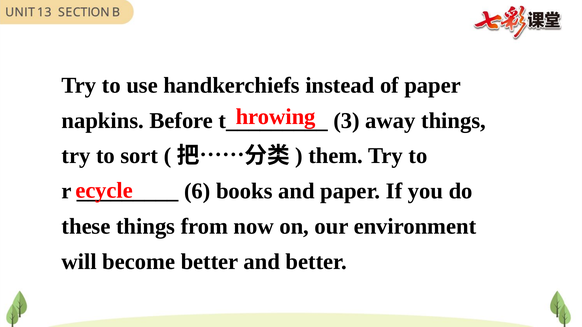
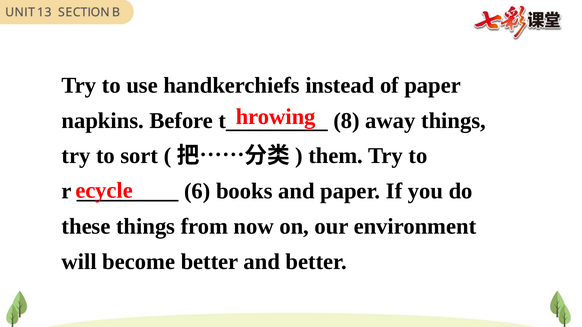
3: 3 -> 8
